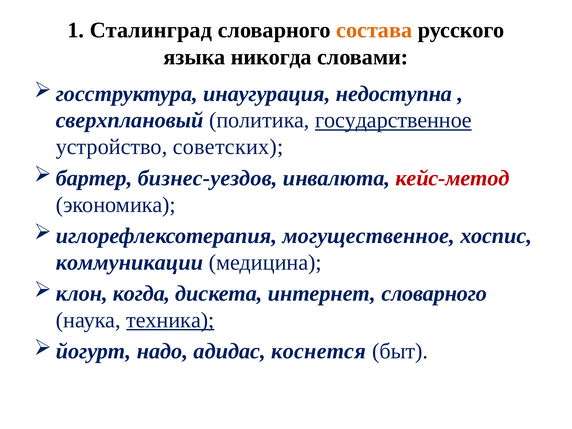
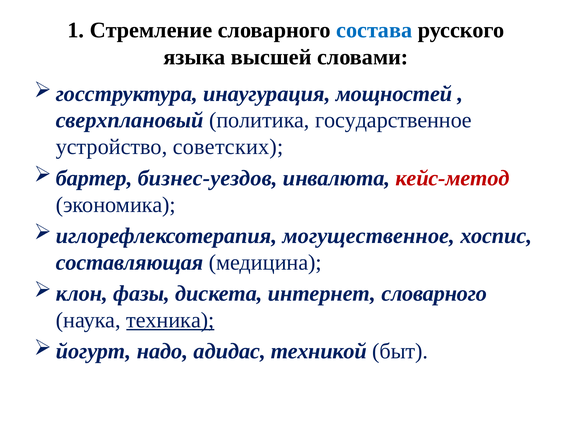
Сталинград: Сталинград -> Стремление
состава colour: orange -> blue
никогда: никогда -> высшей
недоступна: недоступна -> мощностей
государственное underline: present -> none
коммуникации: коммуникации -> составляющая
когда: когда -> фазы
коснется: коснется -> техникой
